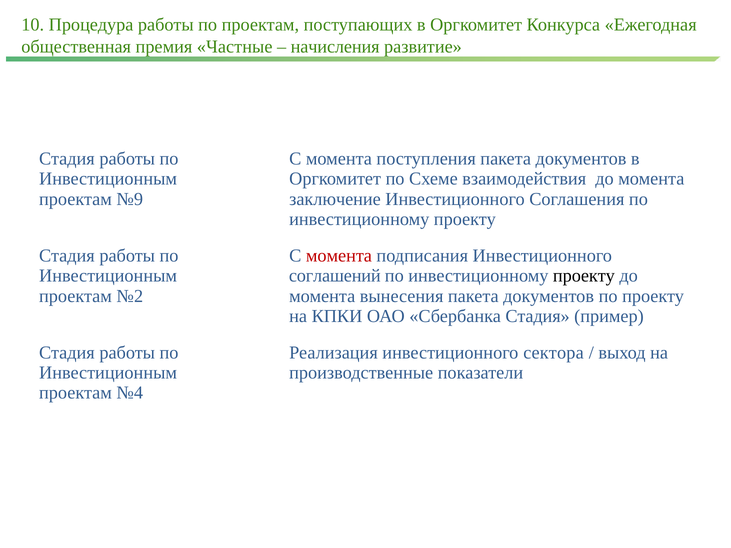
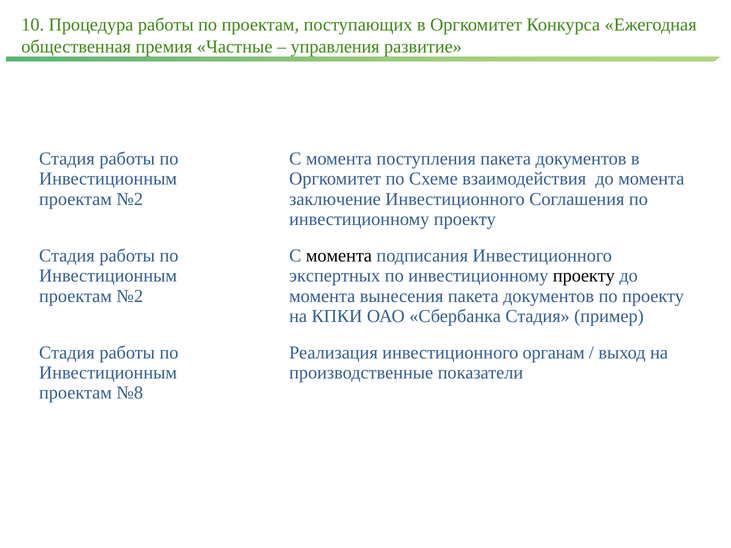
начисления: начисления -> управления
№9 at (130, 199): №9 -> №2
момента at (339, 256) colour: red -> black
соглашений: соглашений -> экспертных
сектора: сектора -> органам
№4: №4 -> №8
